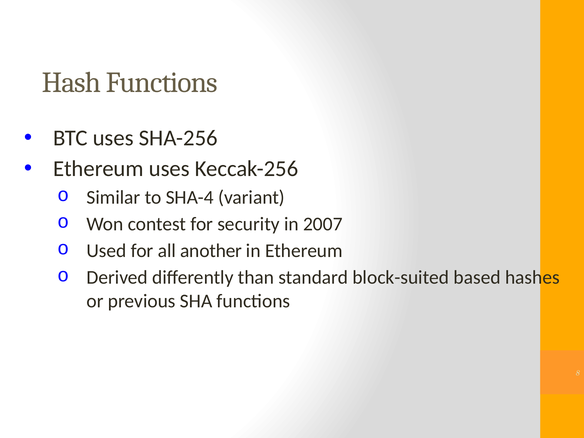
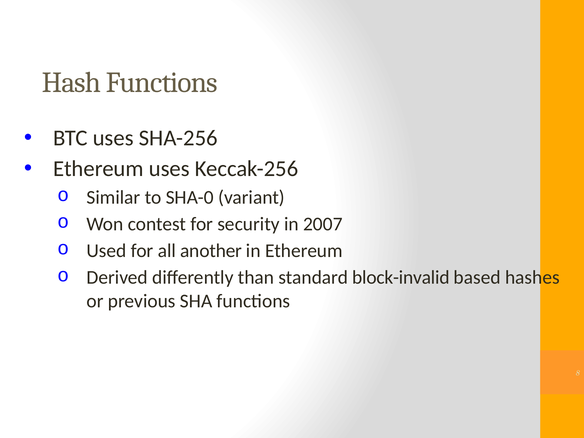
SHA-4: SHA-4 -> SHA-0
block-suited: block-suited -> block-invalid
